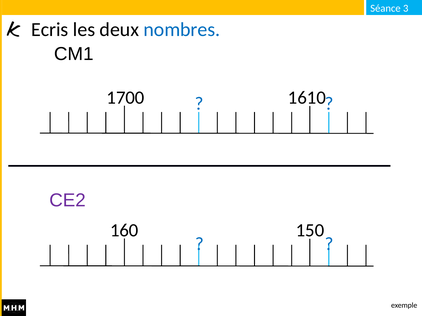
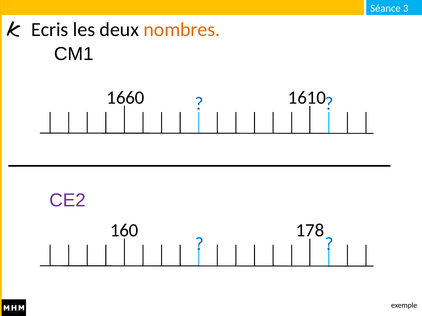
nombres colour: blue -> orange
1700: 1700 -> 1660
150: 150 -> 178
